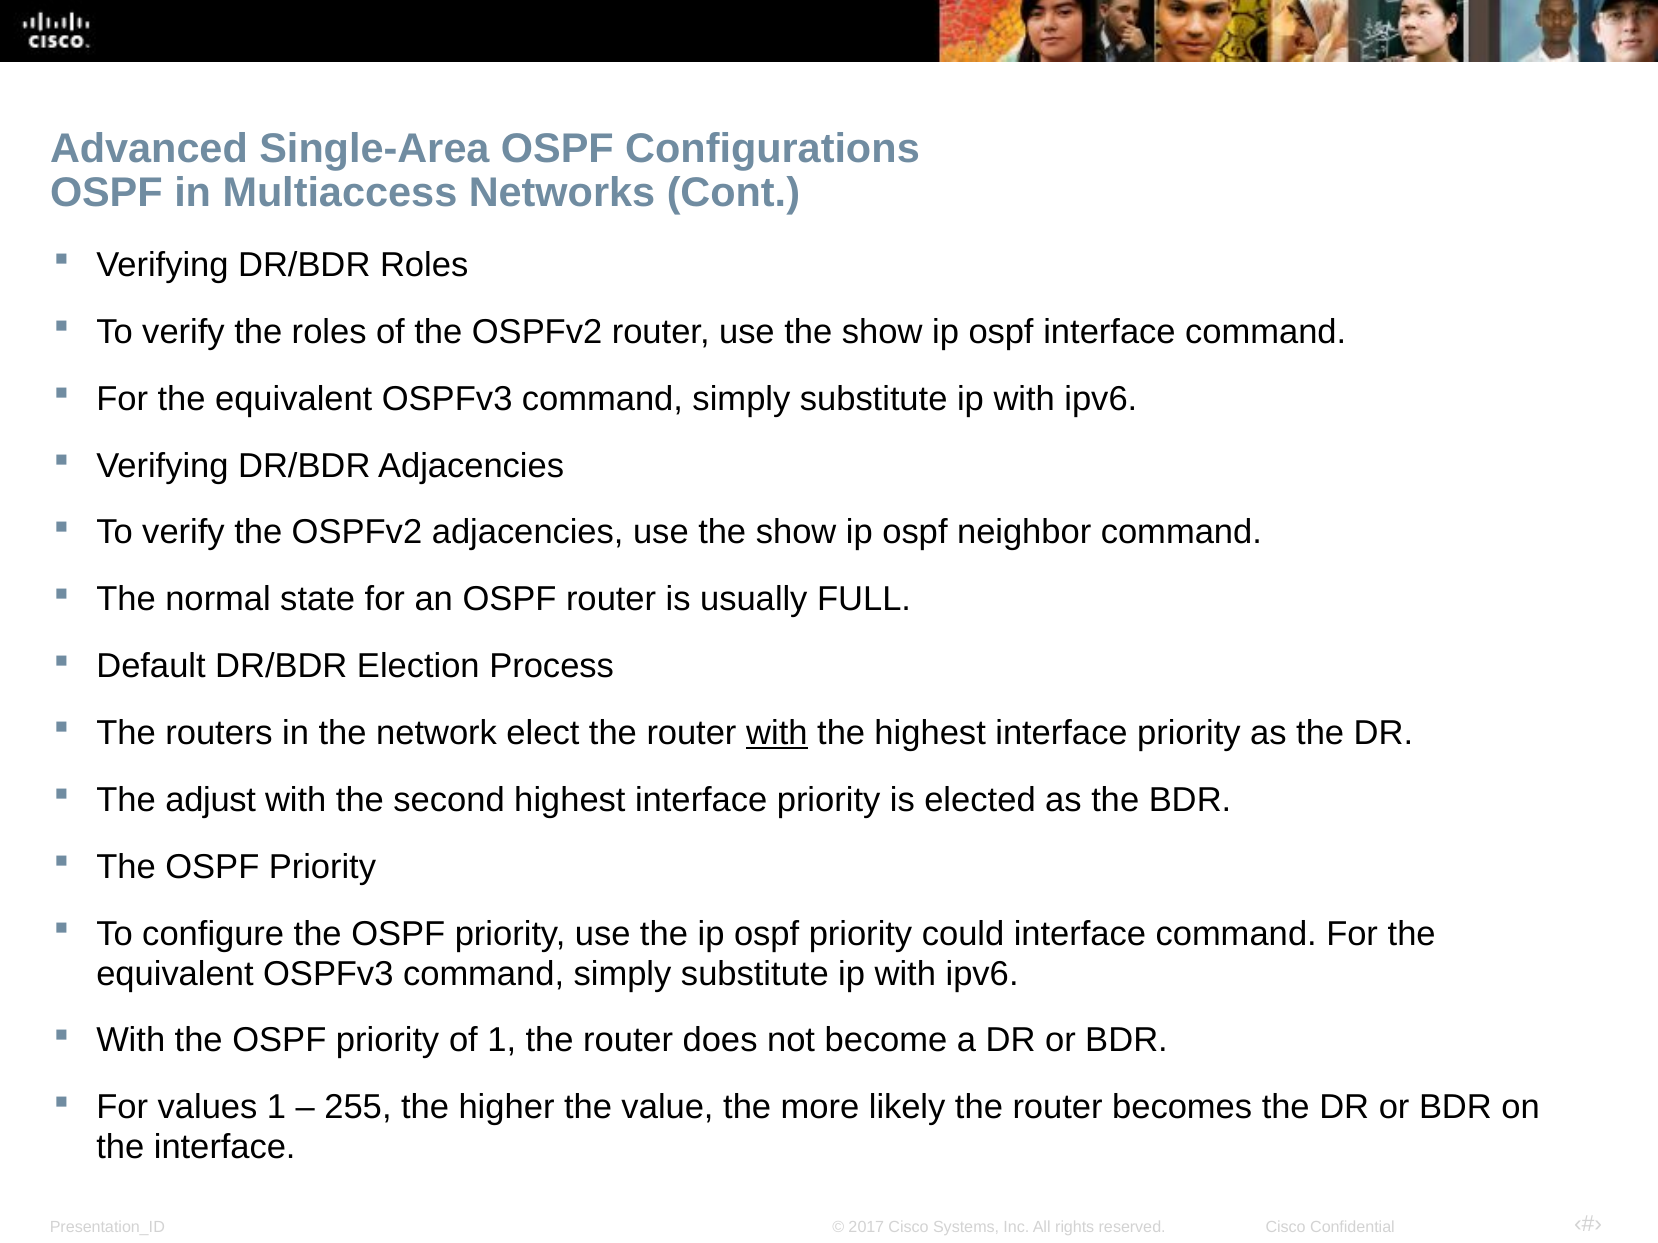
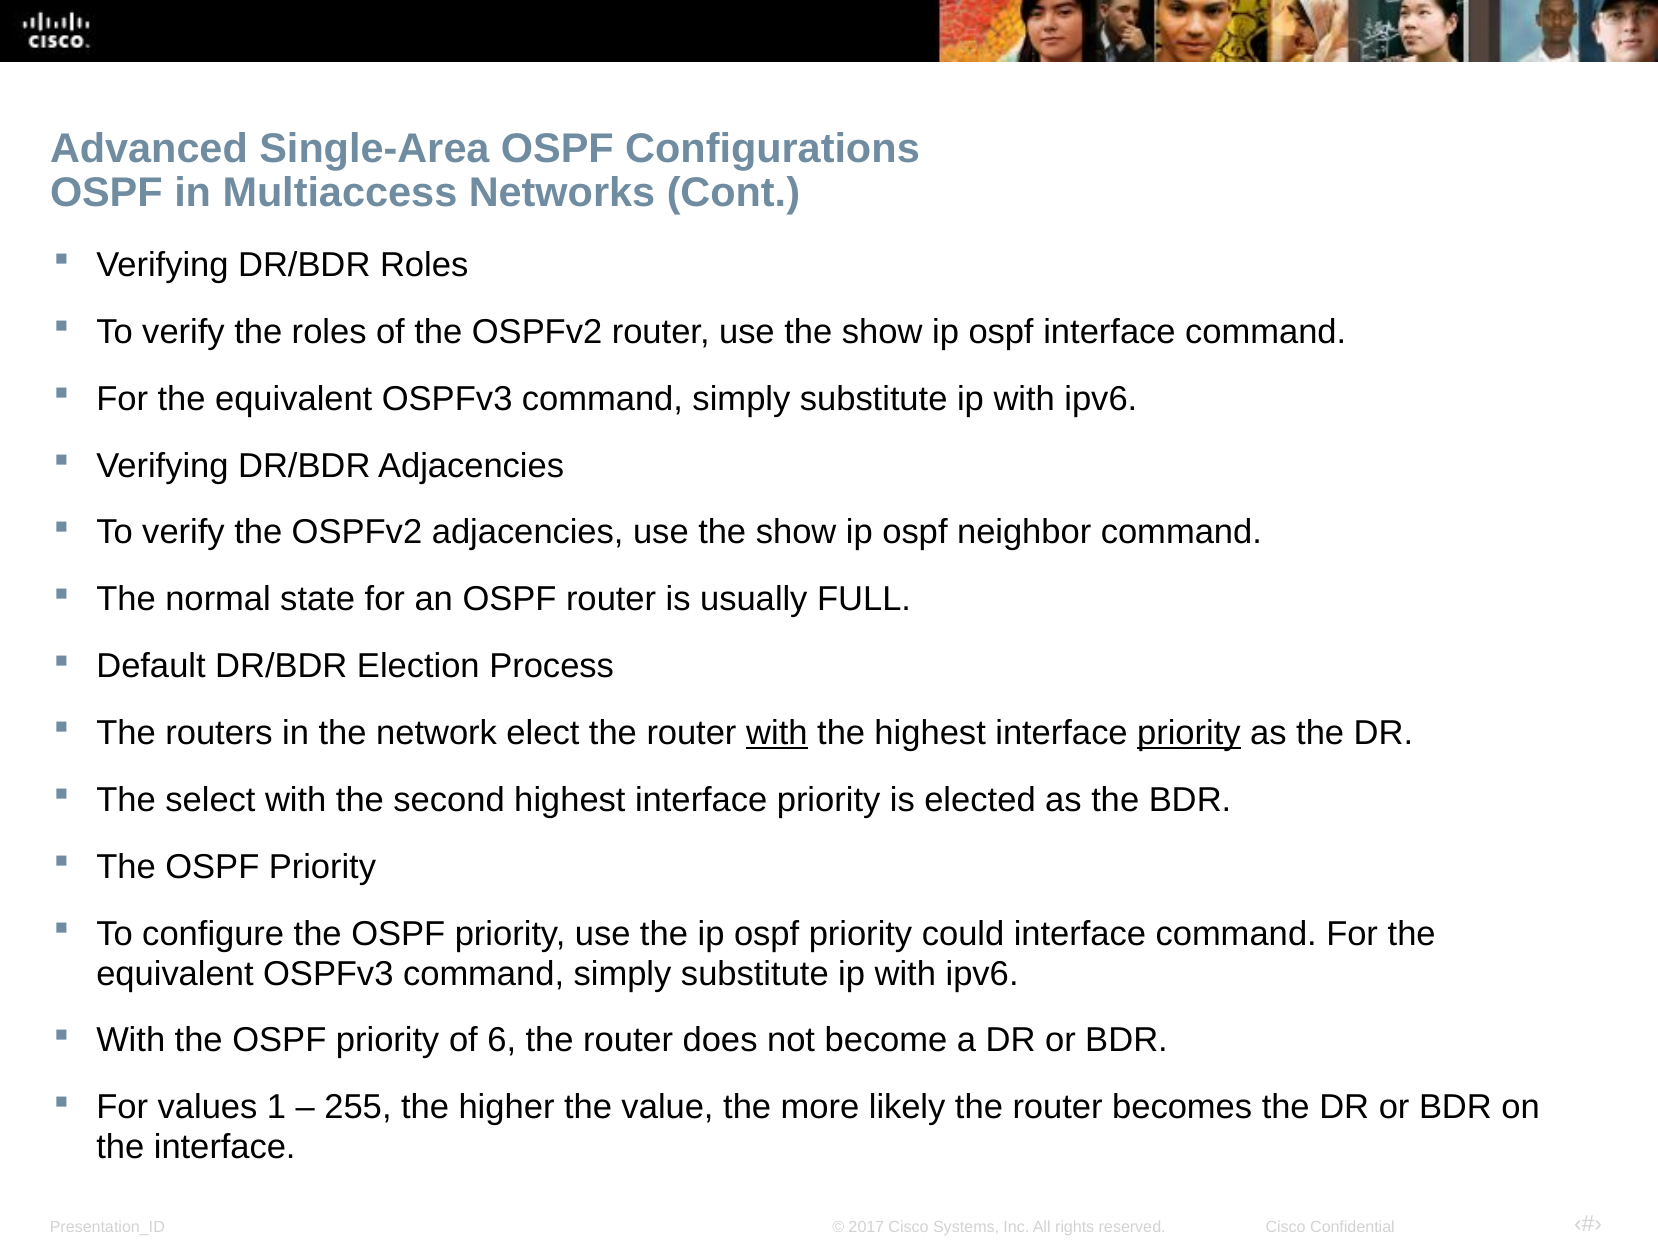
priority at (1189, 734) underline: none -> present
adjust: adjust -> select
of 1: 1 -> 6
